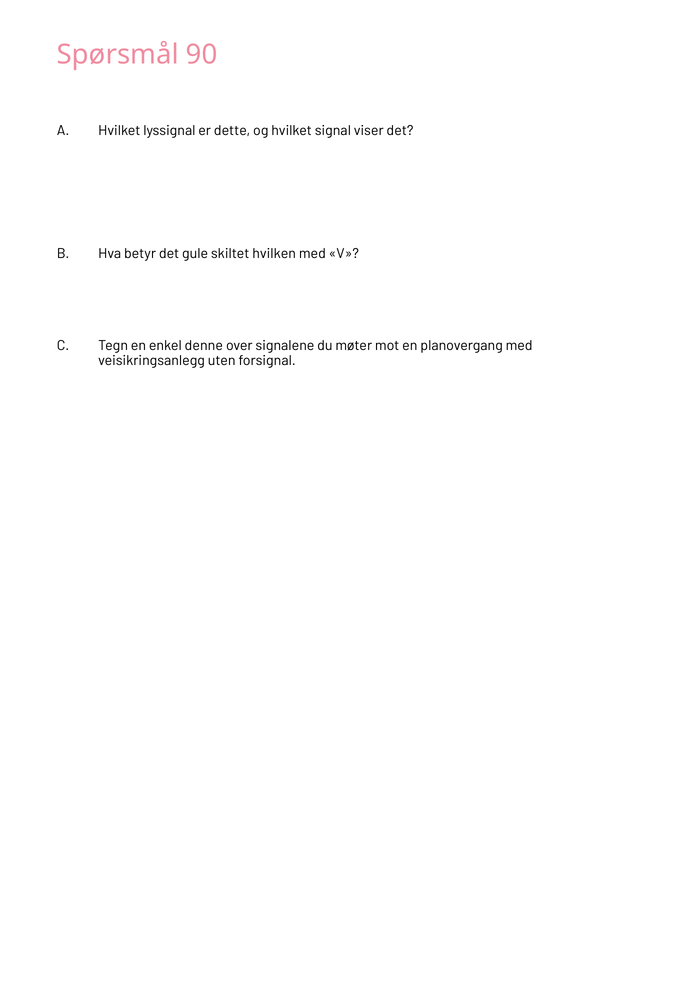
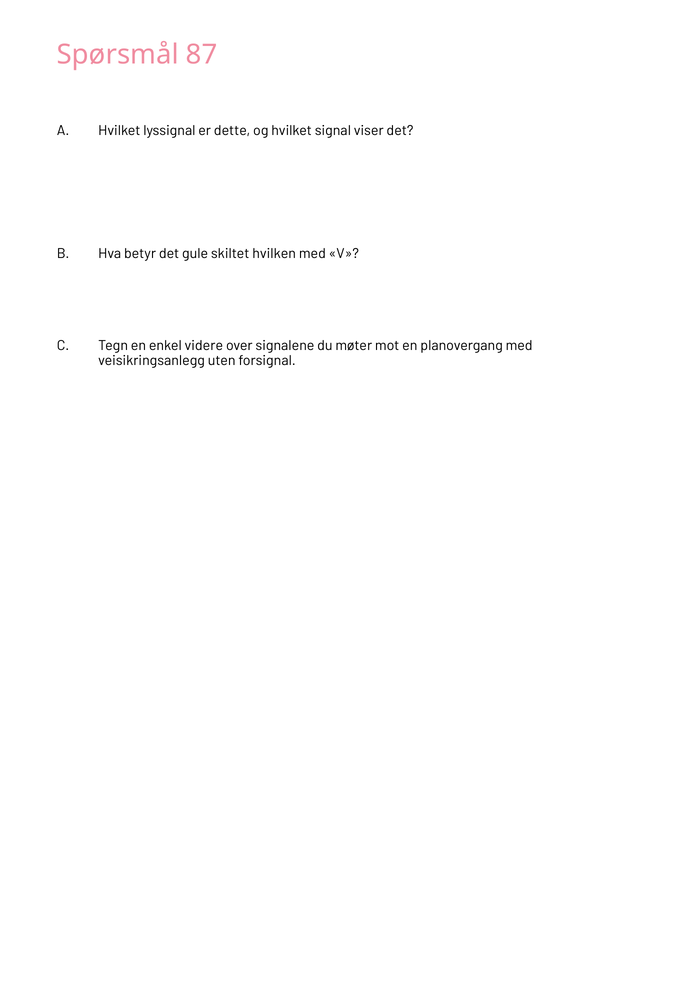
90: 90 -> 87
denne: denne -> videre
